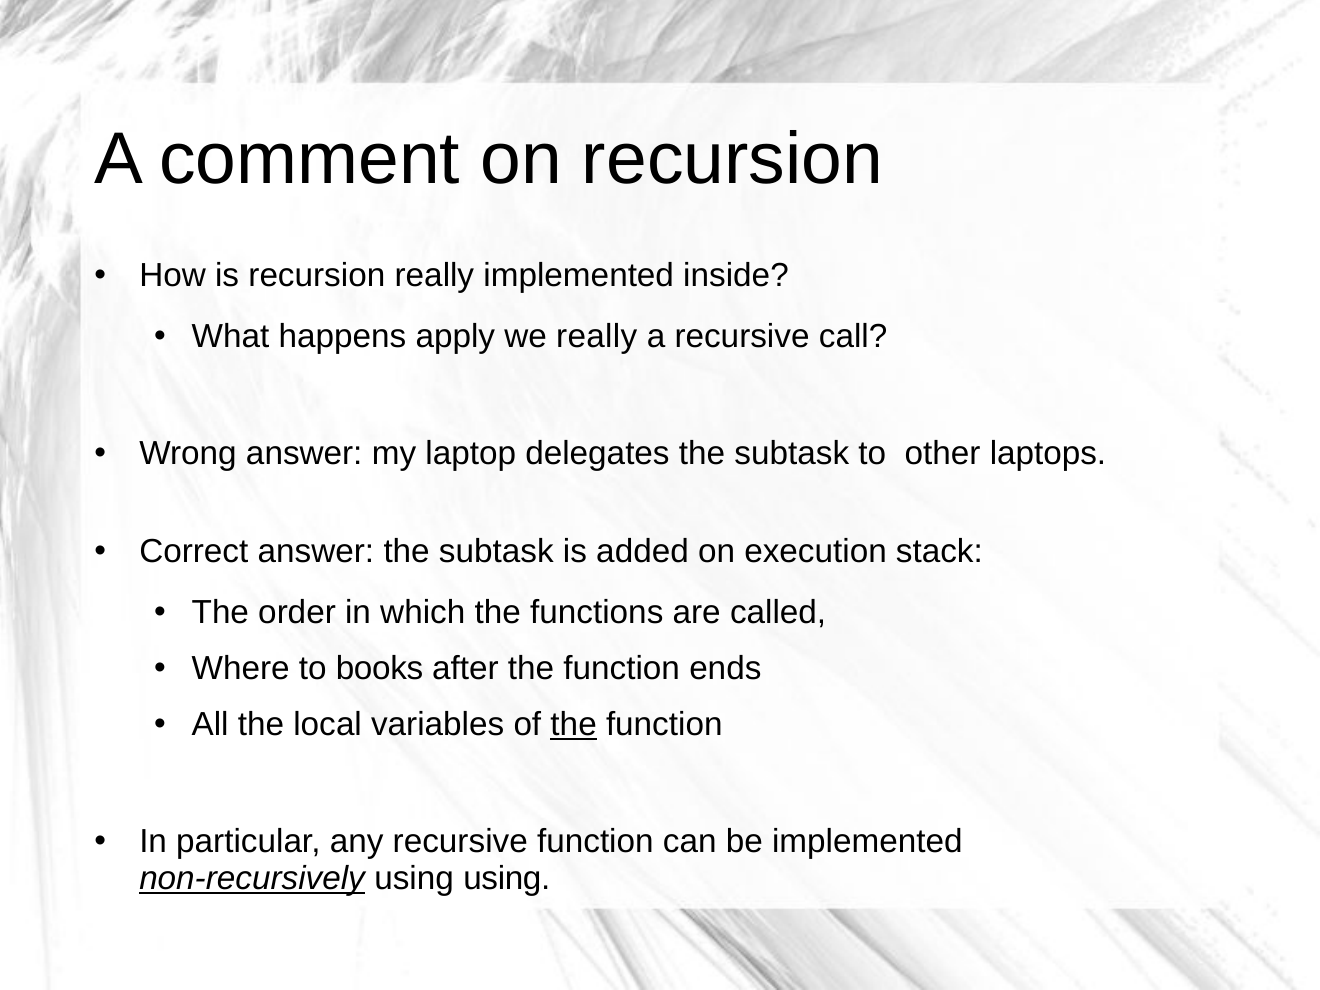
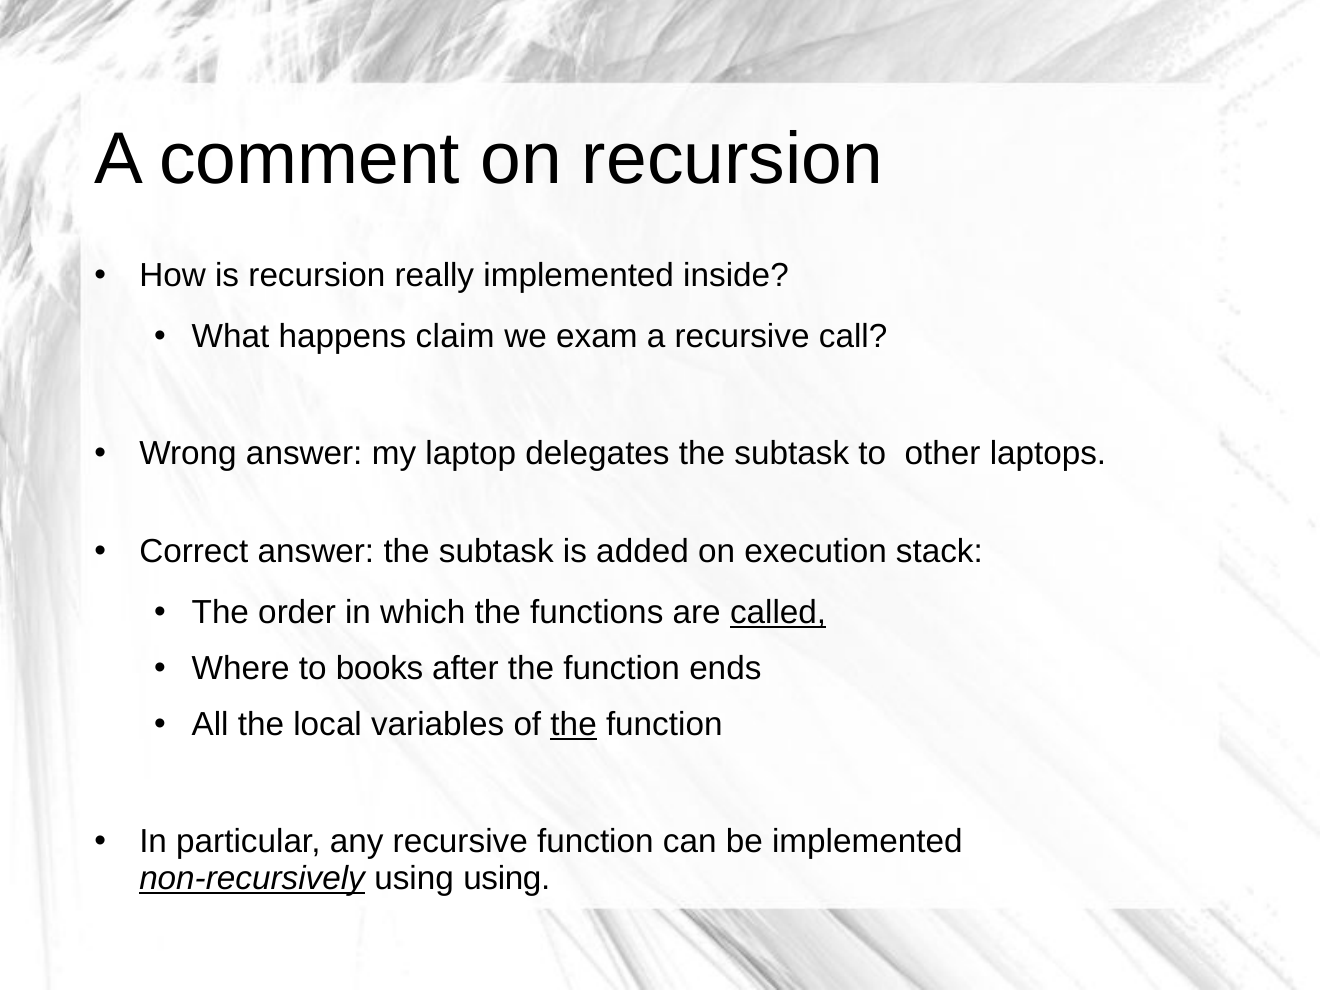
apply: apply -> claim
we really: really -> exam
called underline: none -> present
